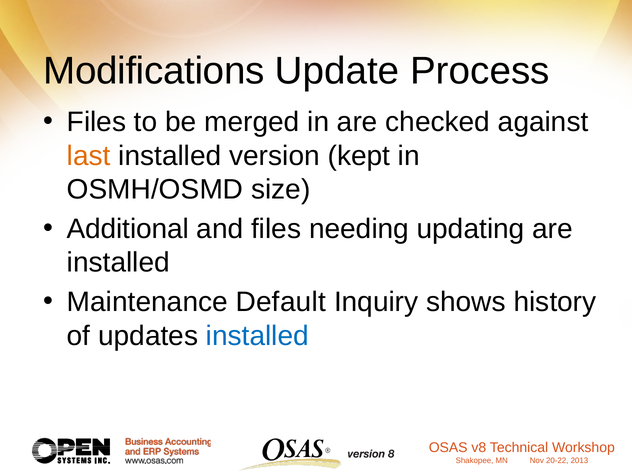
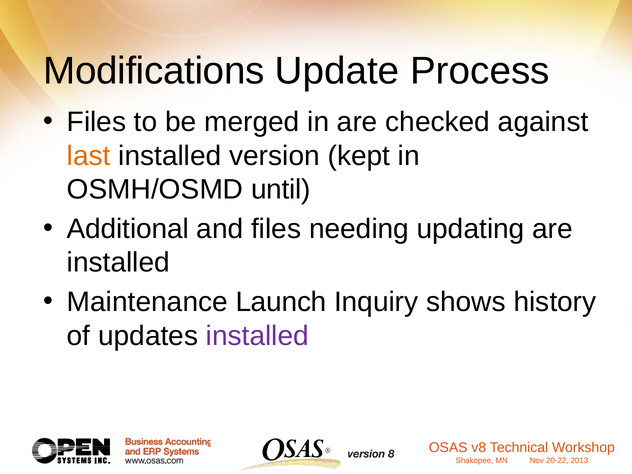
size: size -> until
Default: Default -> Launch
installed at (257, 336) colour: blue -> purple
